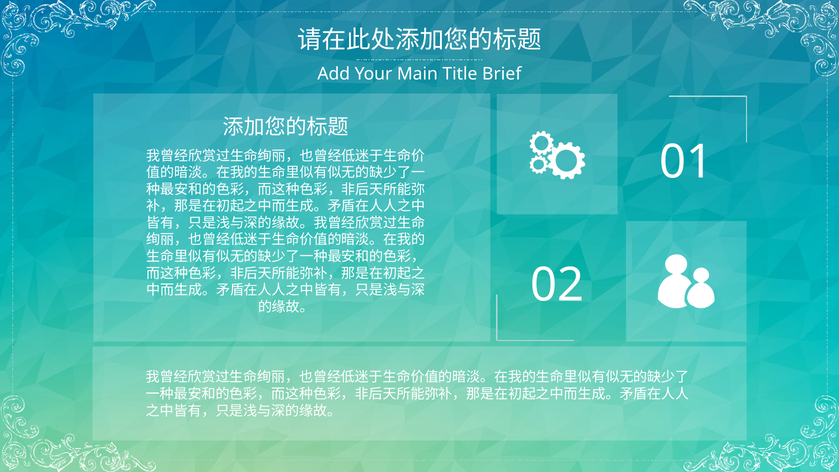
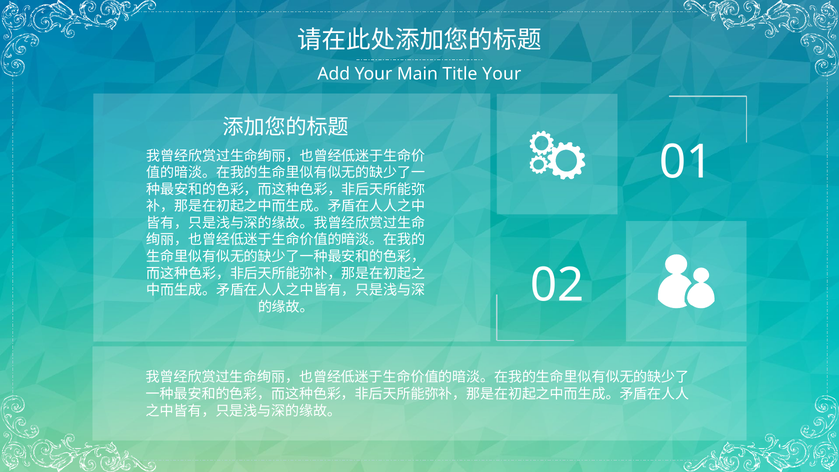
Title Brief: Brief -> Your
